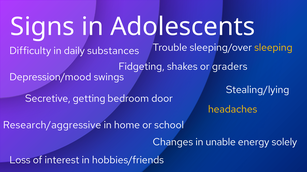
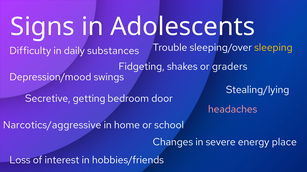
headaches colour: yellow -> pink
Research/aggressive: Research/aggressive -> Narcotics/aggressive
unable: unable -> severe
solely: solely -> place
